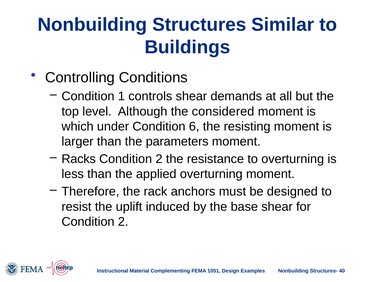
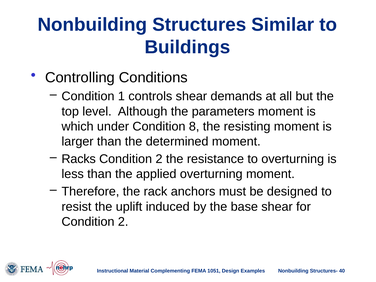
considered: considered -> parameters
6: 6 -> 8
parameters: parameters -> determined
